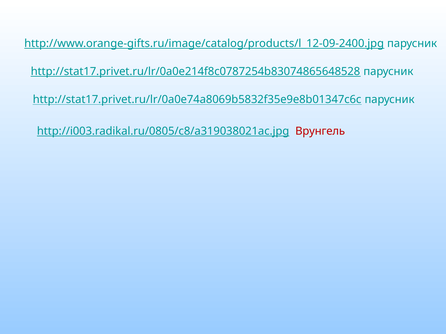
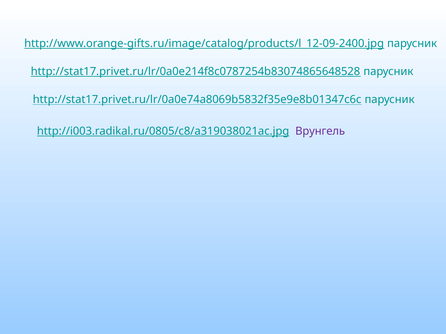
Врунгель colour: red -> purple
